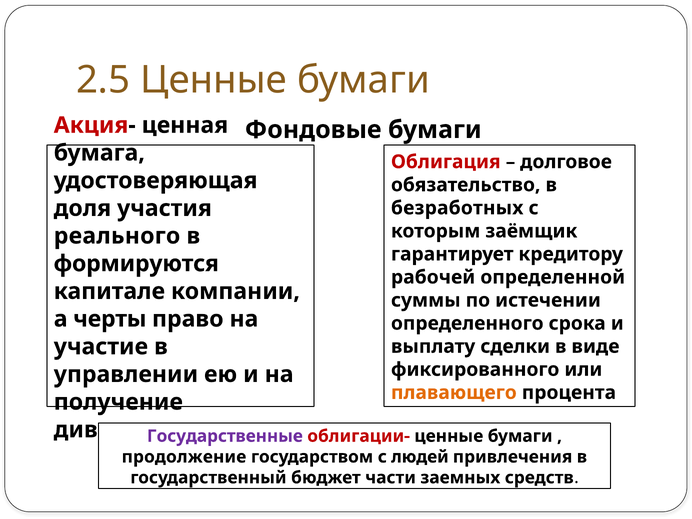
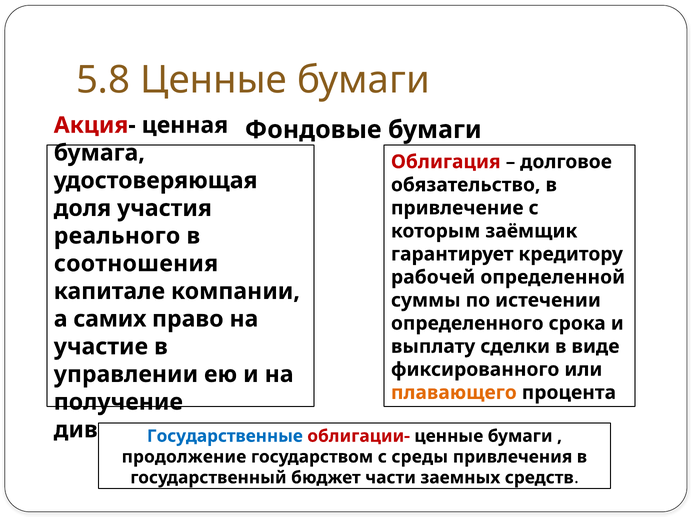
2.5: 2.5 -> 5.8
безработных: безработных -> привлечение
формируются: формируются -> соотношения
черты: черты -> самих
Государственные colour: purple -> blue
людей: людей -> среды
